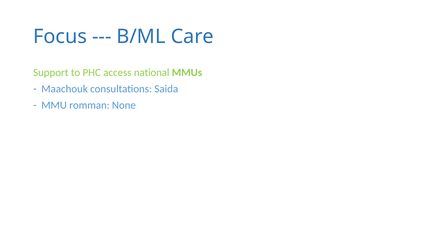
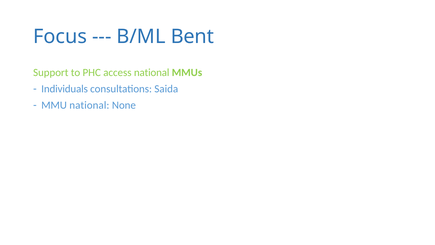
Care: Care -> Bent
Maachouk: Maachouk -> Individuals
MMU romman: romman -> national
